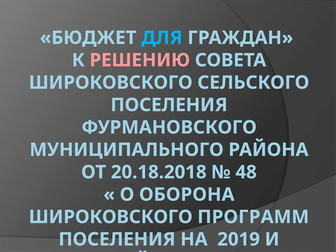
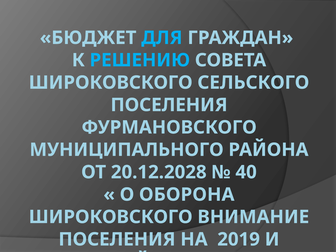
РЕШЕНИЮ colour: pink -> light blue
20.18.2018: 20.18.2018 -> 20.12.2028
48: 48 -> 40
ПРОГРАММ: ПРОГРАММ -> ВНИМАНИЕ
